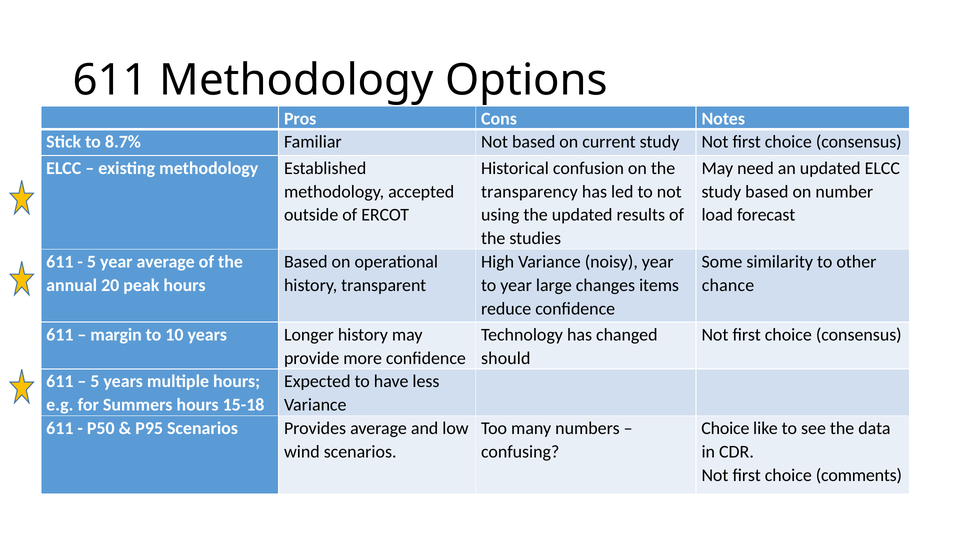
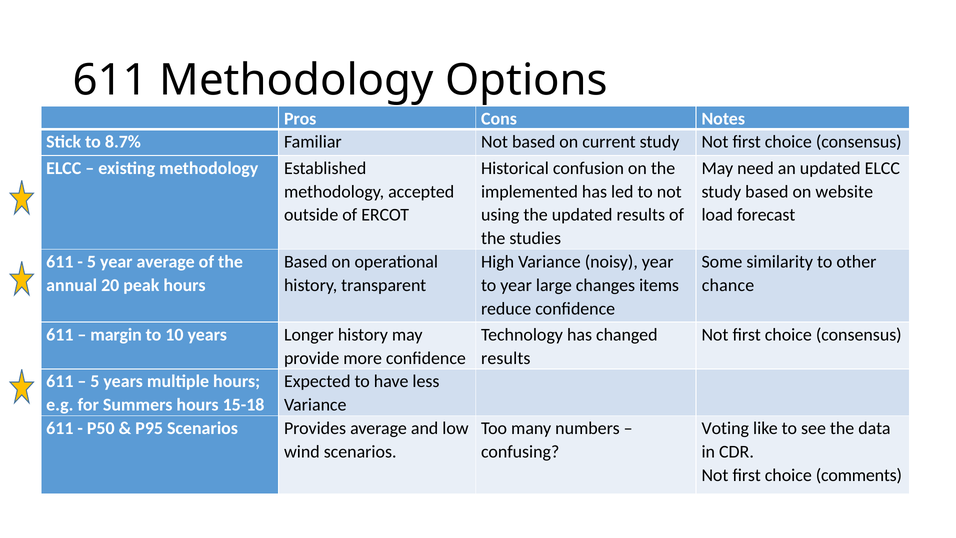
transparency: transparency -> implemented
number: number -> website
should at (506, 358): should -> results
Choice at (725, 428): Choice -> Voting
